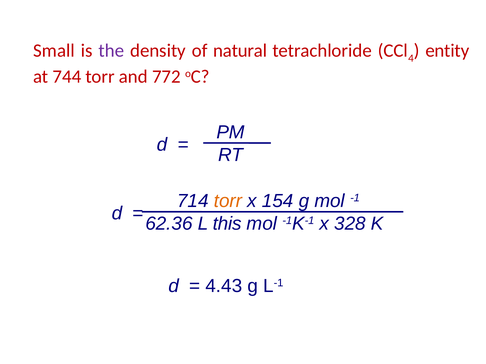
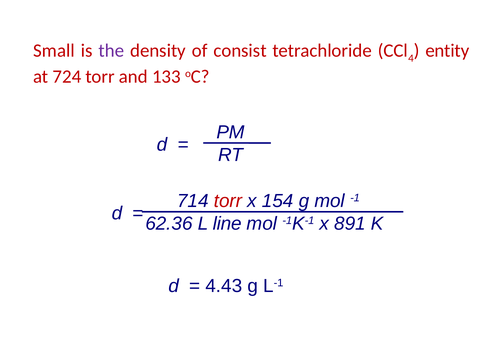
natural: natural -> consist
744: 744 -> 724
772: 772 -> 133
torr at (228, 201) colour: orange -> red
this: this -> line
328: 328 -> 891
